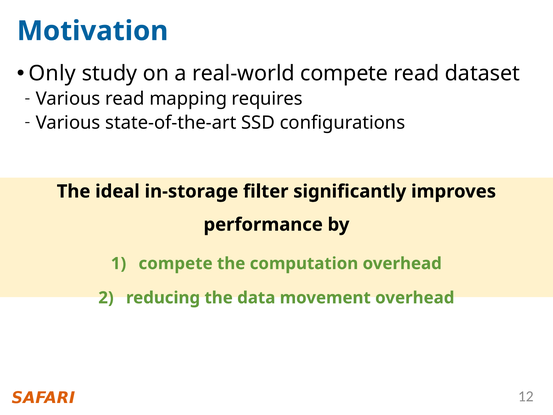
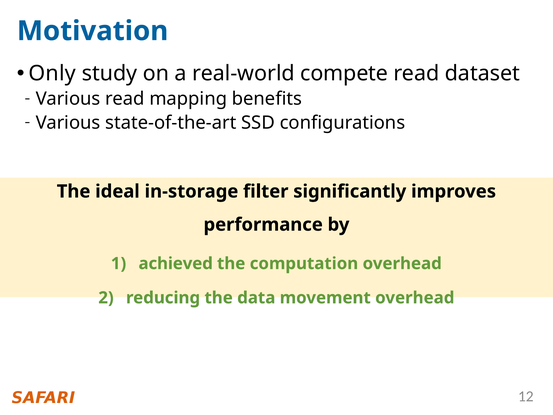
requires: requires -> benefits
compete at (176, 263): compete -> achieved
